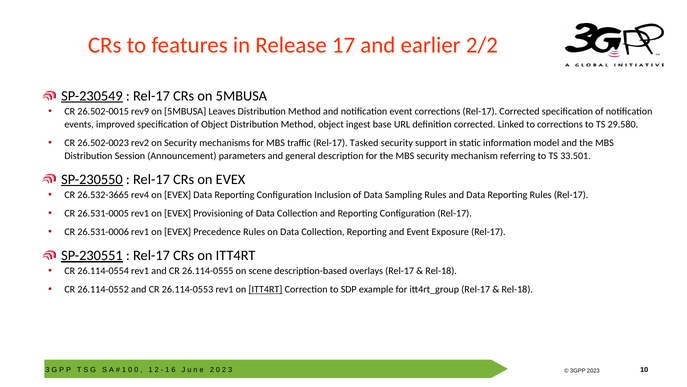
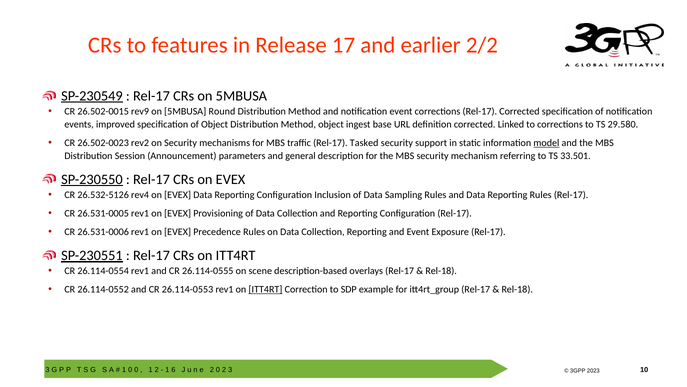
Leaves: Leaves -> Round
model underline: none -> present
26.532-3665: 26.532-3665 -> 26.532-5126
